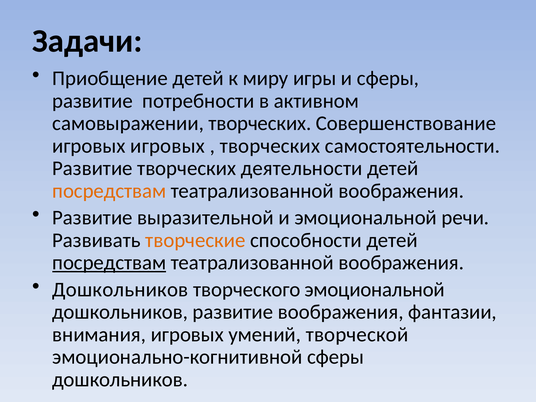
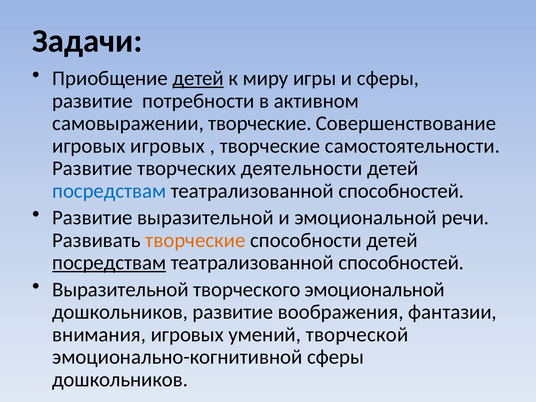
детей at (198, 78) underline: none -> present
самовыражении творческих: творческих -> творческие
творческих at (270, 146): творческих -> творческие
посредствам at (109, 191) colour: orange -> blue
воображения at (401, 191): воображения -> способностей
воображения at (401, 263): воображения -> способностей
Дошкольников at (120, 290): Дошкольников -> Выразительной
